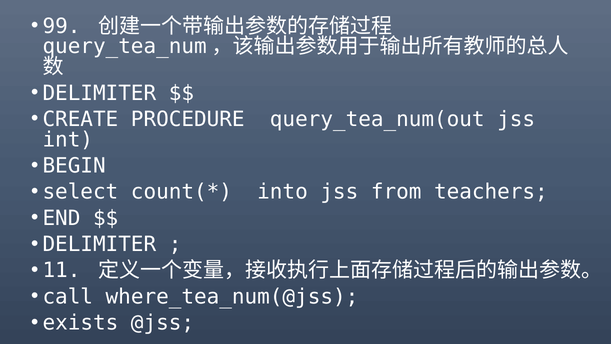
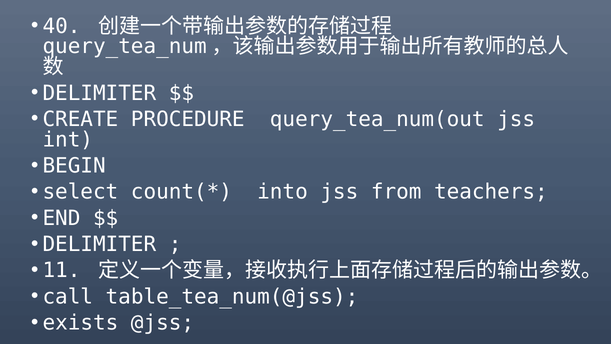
99: 99 -> 40
where_tea_num(@jss: where_tea_num(@jss -> table_tea_num(@jss
